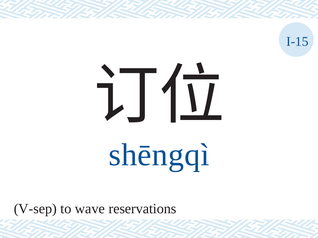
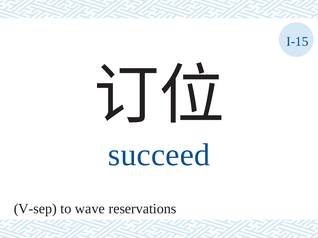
shēngqì: shēngqì -> succeed
